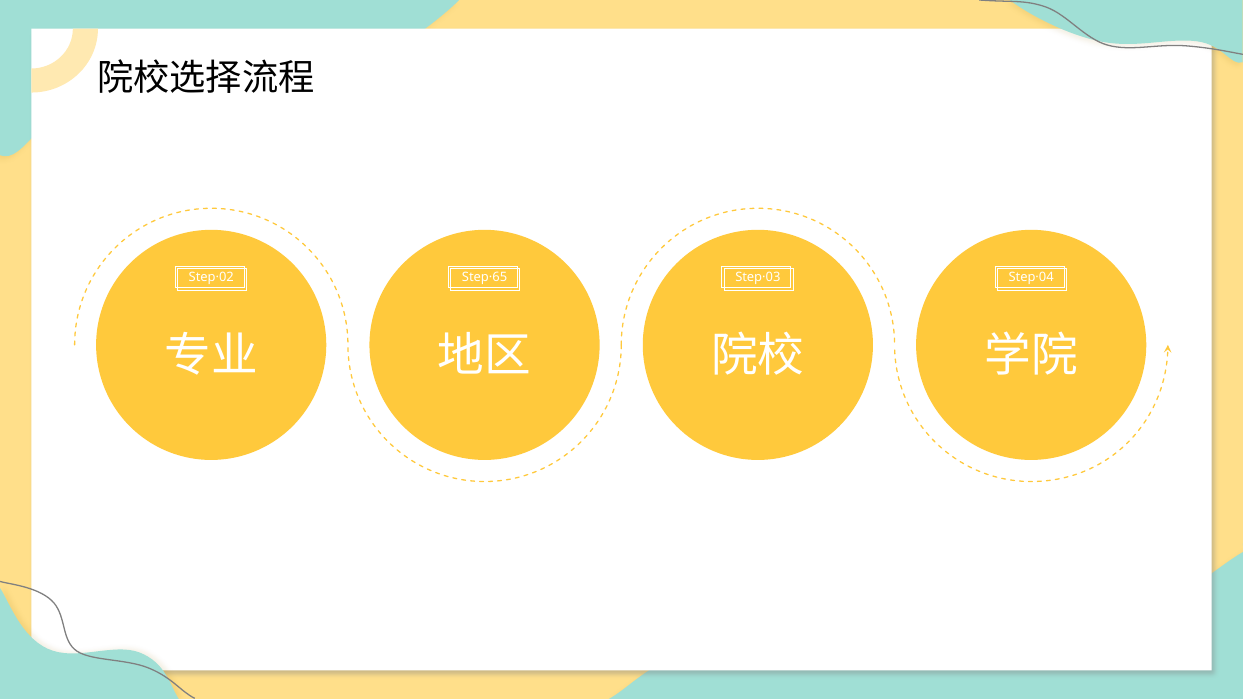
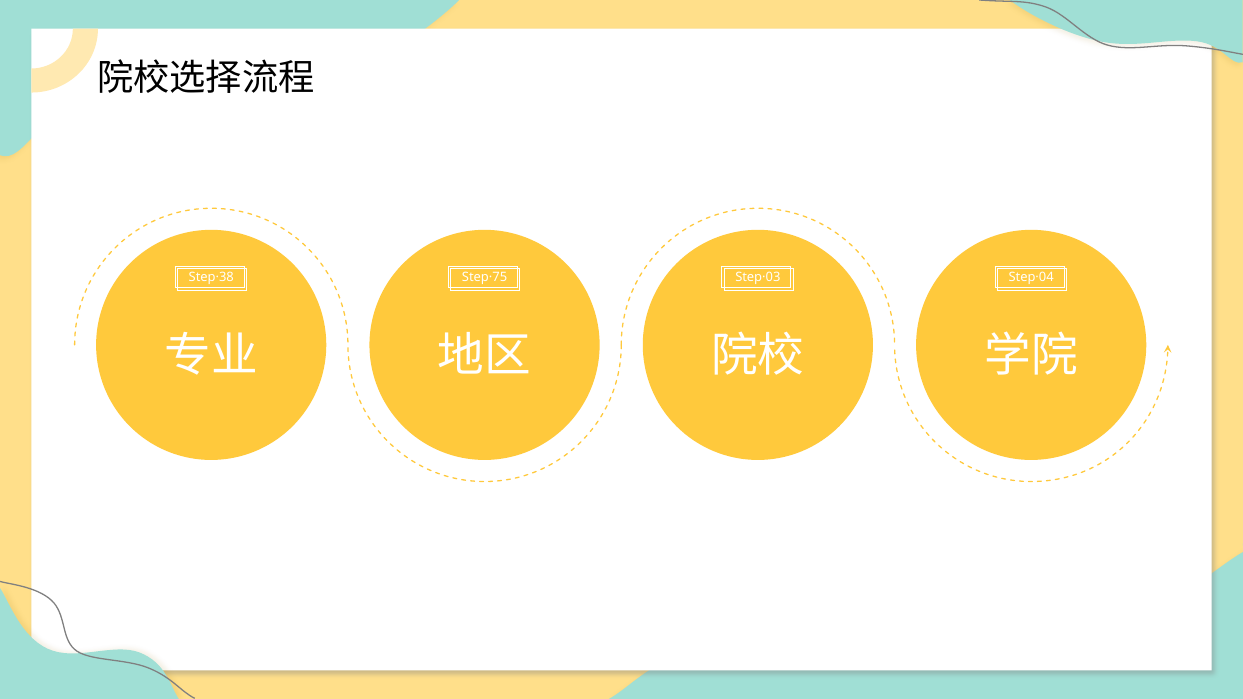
Step·02: Step·02 -> Step·38
Step·65: Step·65 -> Step·75
